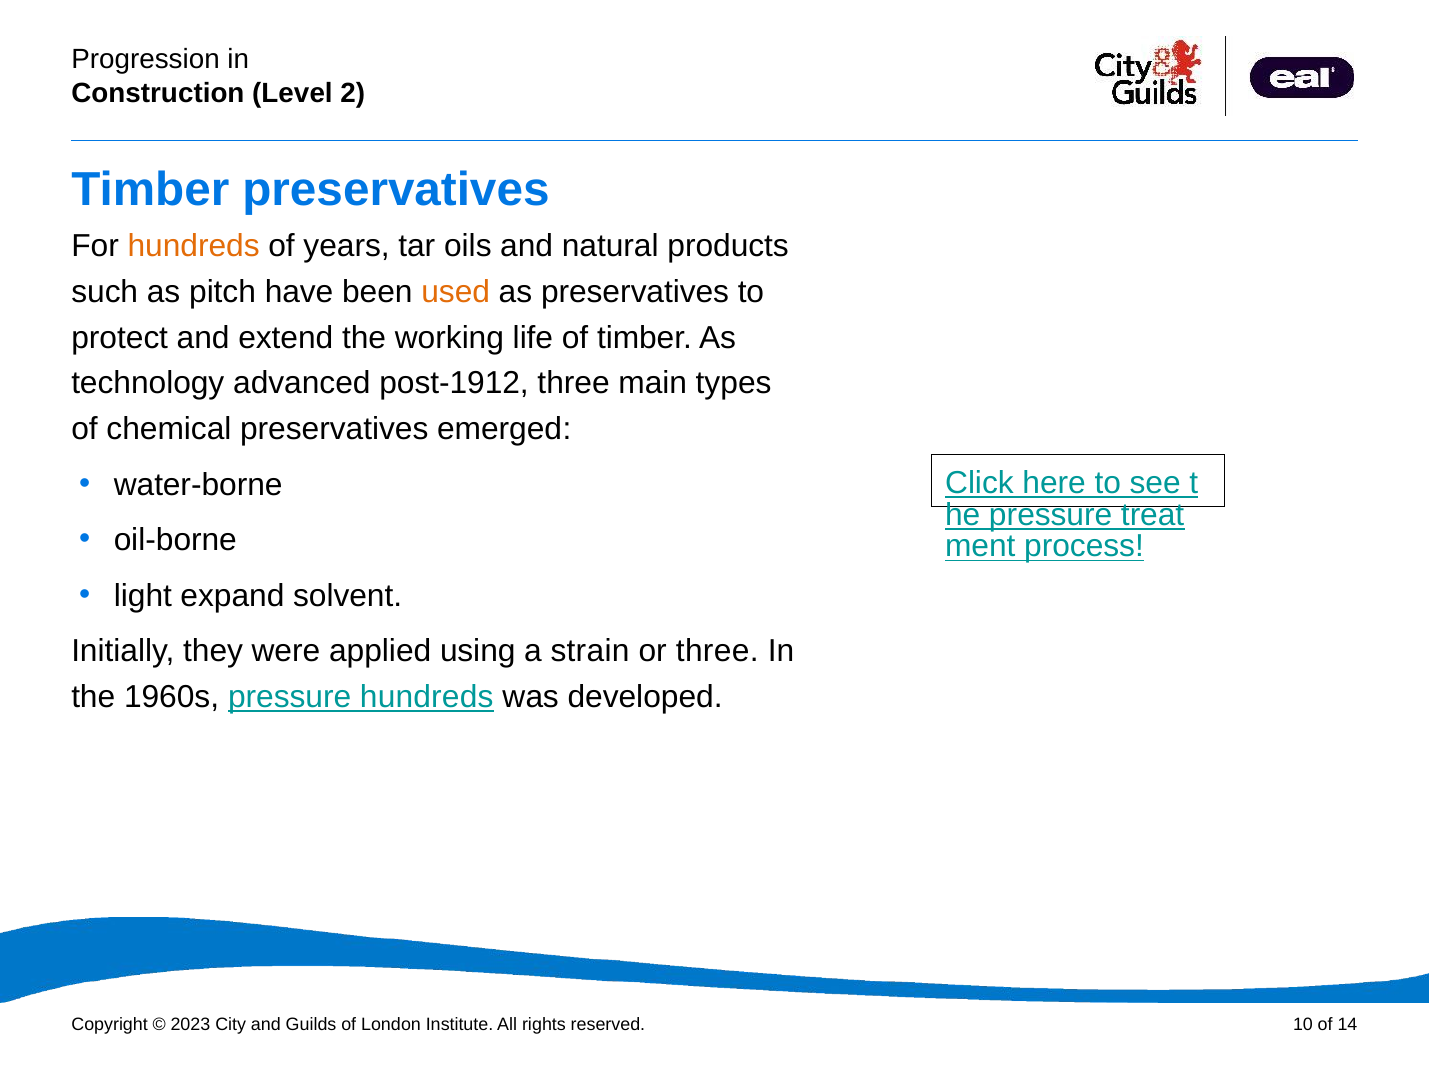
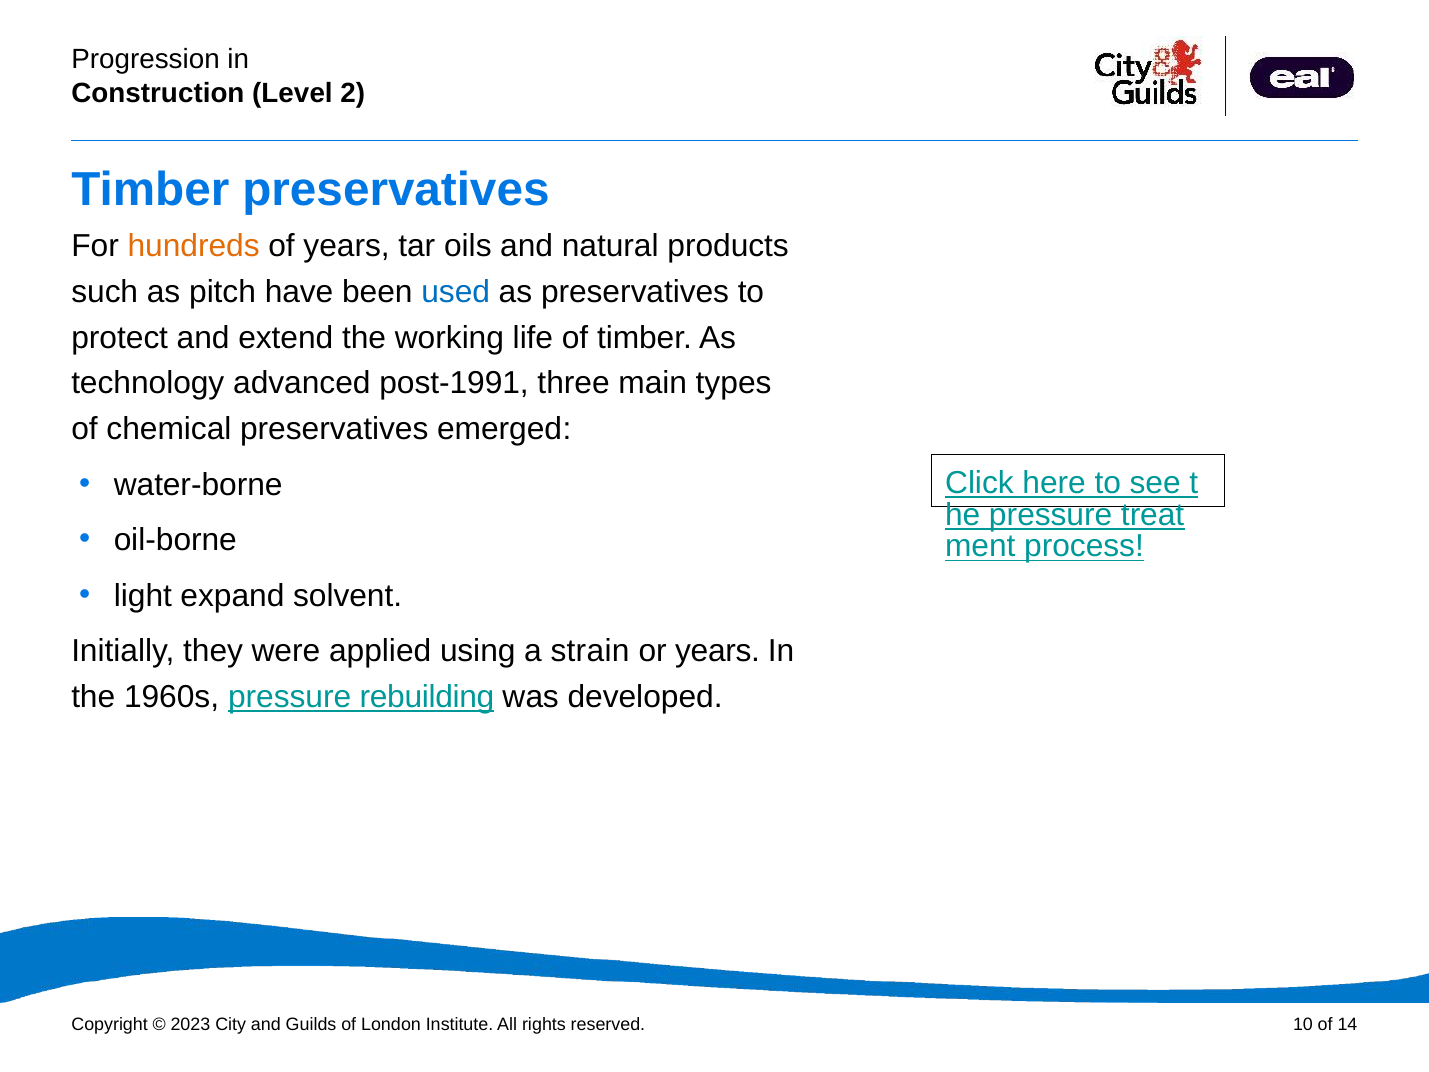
used colour: orange -> blue
post-1912: post-1912 -> post-1991
or three: three -> years
pressure hundreds: hundreds -> rebuilding
